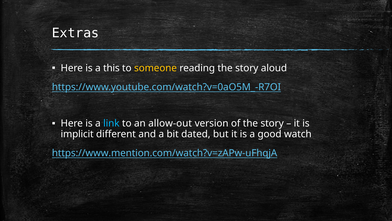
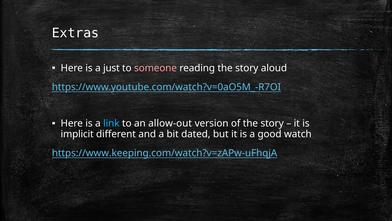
this: this -> just
someone colour: yellow -> pink
https://www.mention.com/watch?v=zAPw-uFhqjA: https://www.mention.com/watch?v=zAPw-uFhqjA -> https://www.keeping.com/watch?v=zAPw-uFhqjA
